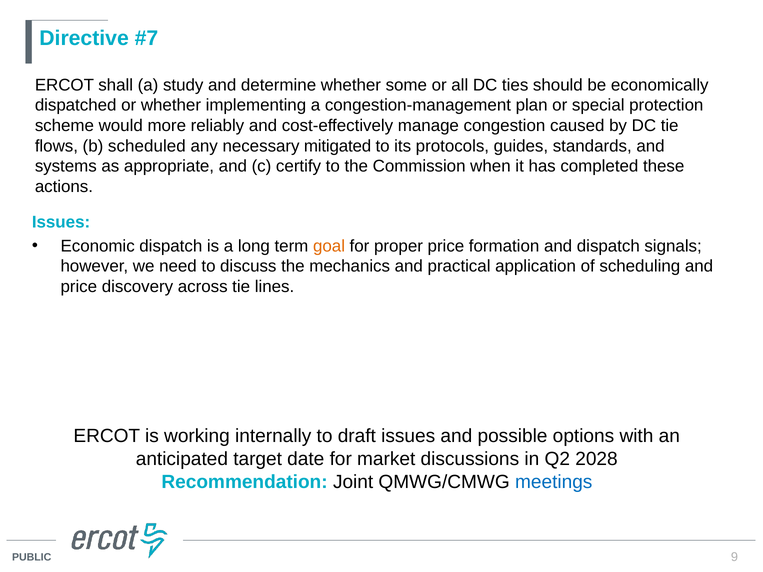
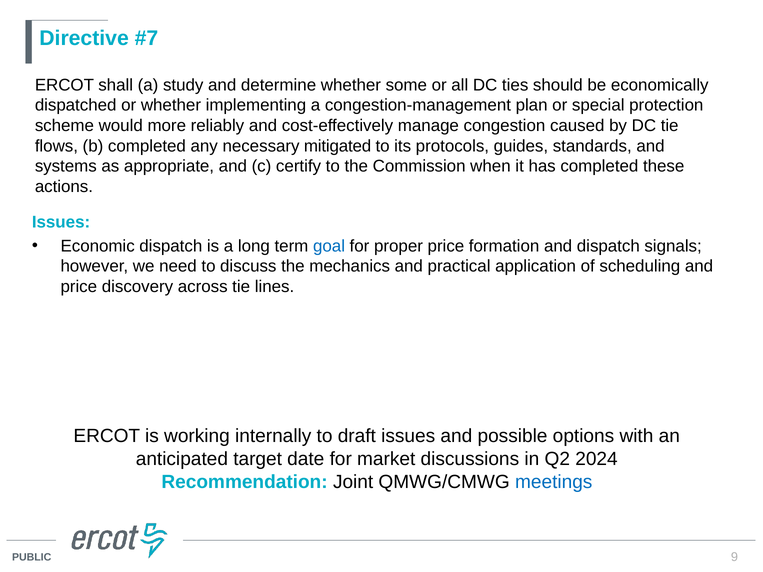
b scheduled: scheduled -> completed
goal colour: orange -> blue
2028: 2028 -> 2024
